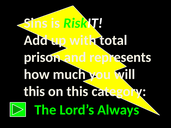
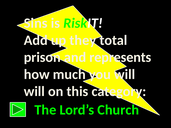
with: with -> they
this at (34, 92): this -> will
Always: Always -> Church
